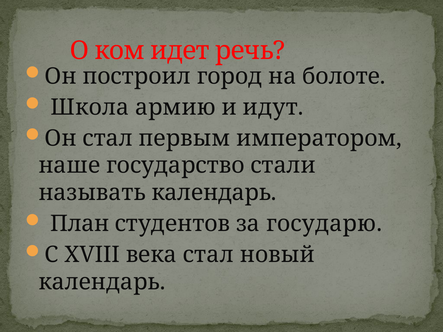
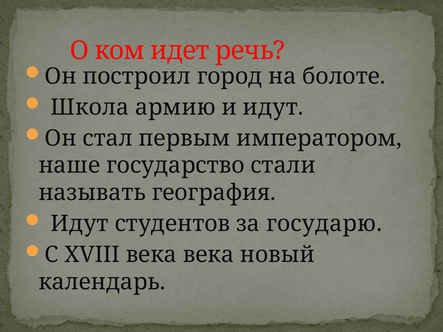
называть календарь: календарь -> география
План at (80, 224): План -> Идут
века стал: стал -> века
